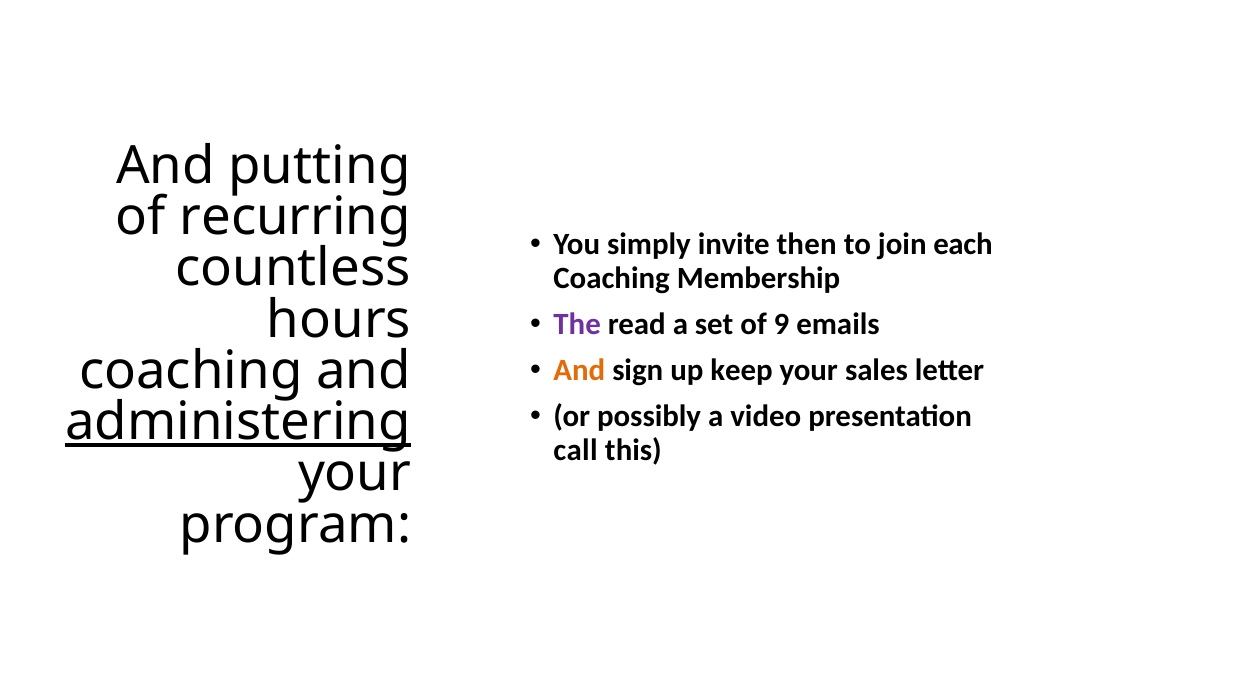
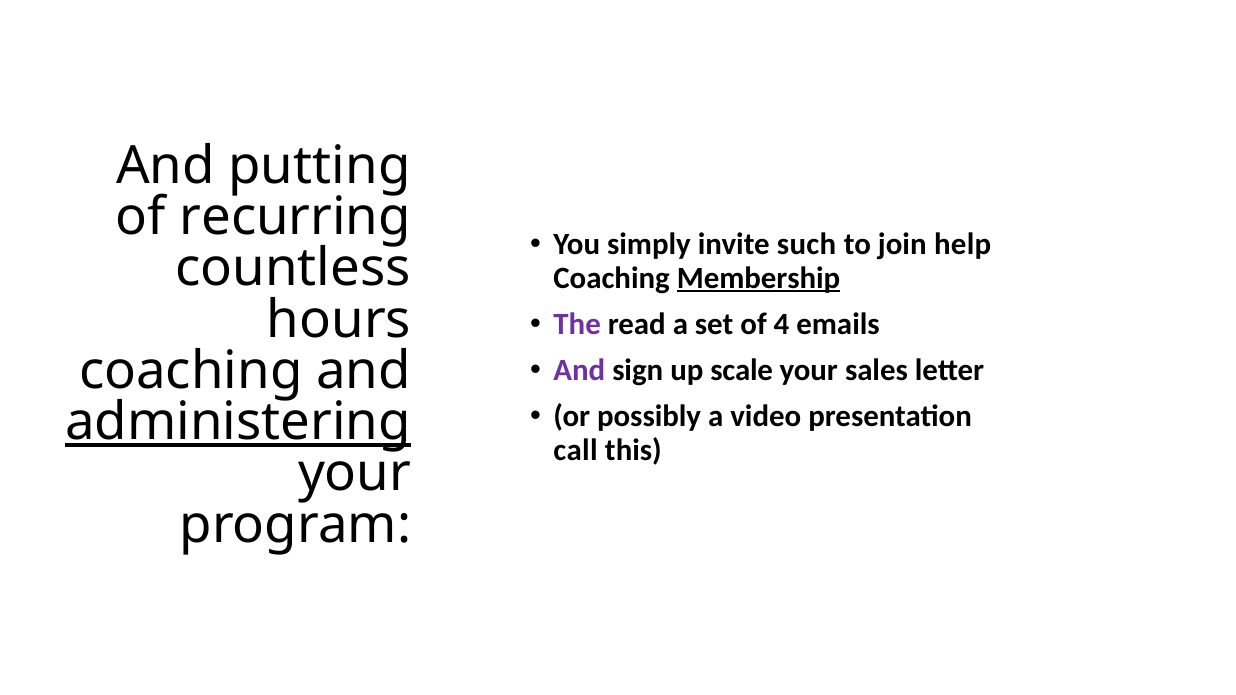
then: then -> such
each: each -> help
Membership underline: none -> present
9: 9 -> 4
And at (579, 371) colour: orange -> purple
keep: keep -> scale
